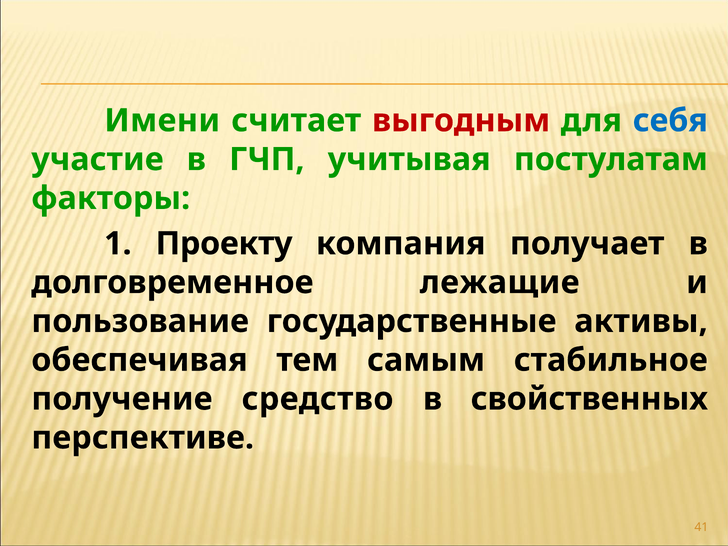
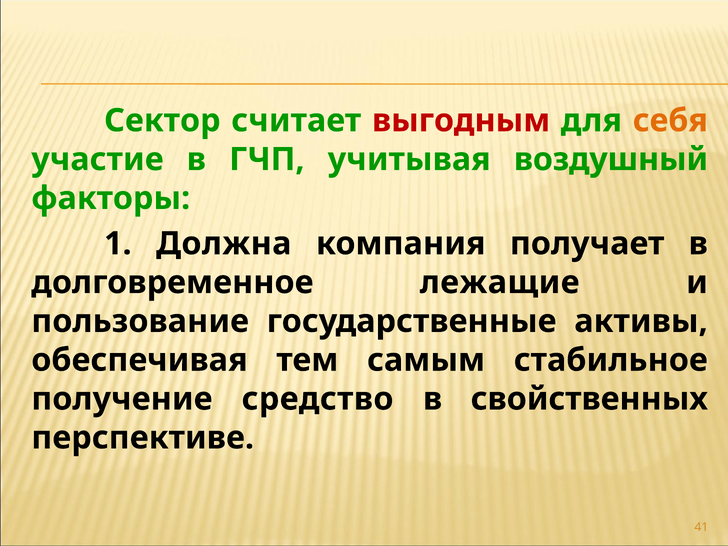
Имени: Имени -> Сектор
себя colour: blue -> orange
постулатам: постулатам -> воздушный
Проекту: Проекту -> Должна
